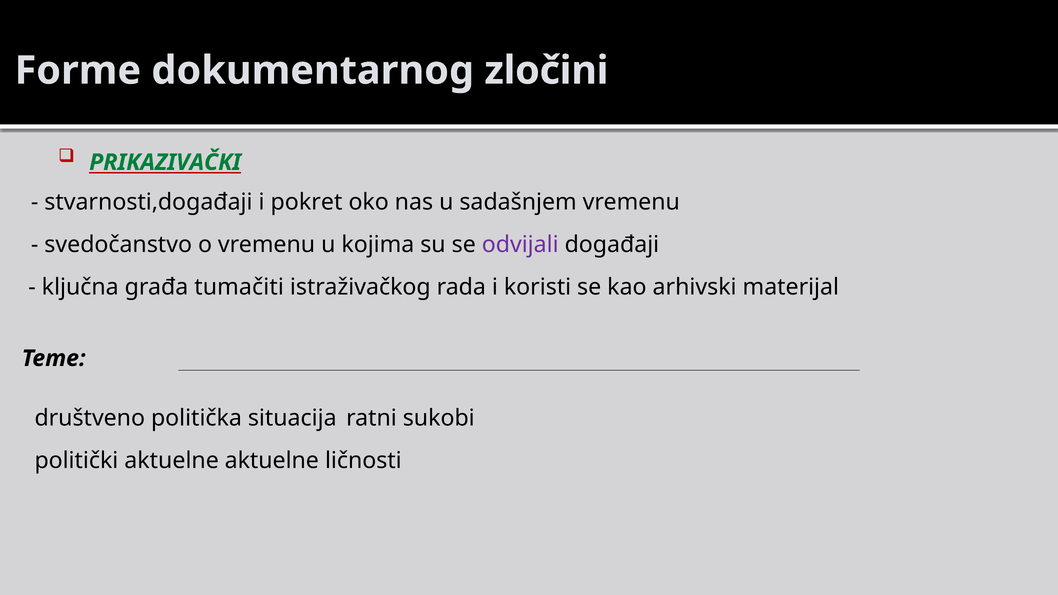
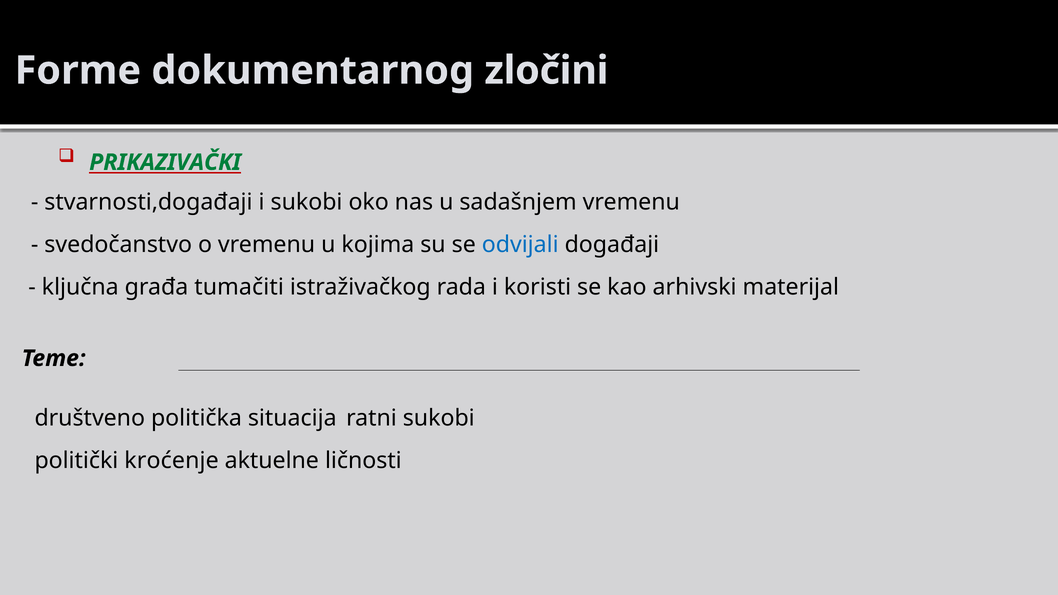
i pokret: pokret -> sukobi
odvijali colour: purple -> blue
politički aktuelne: aktuelne -> kroćenje
